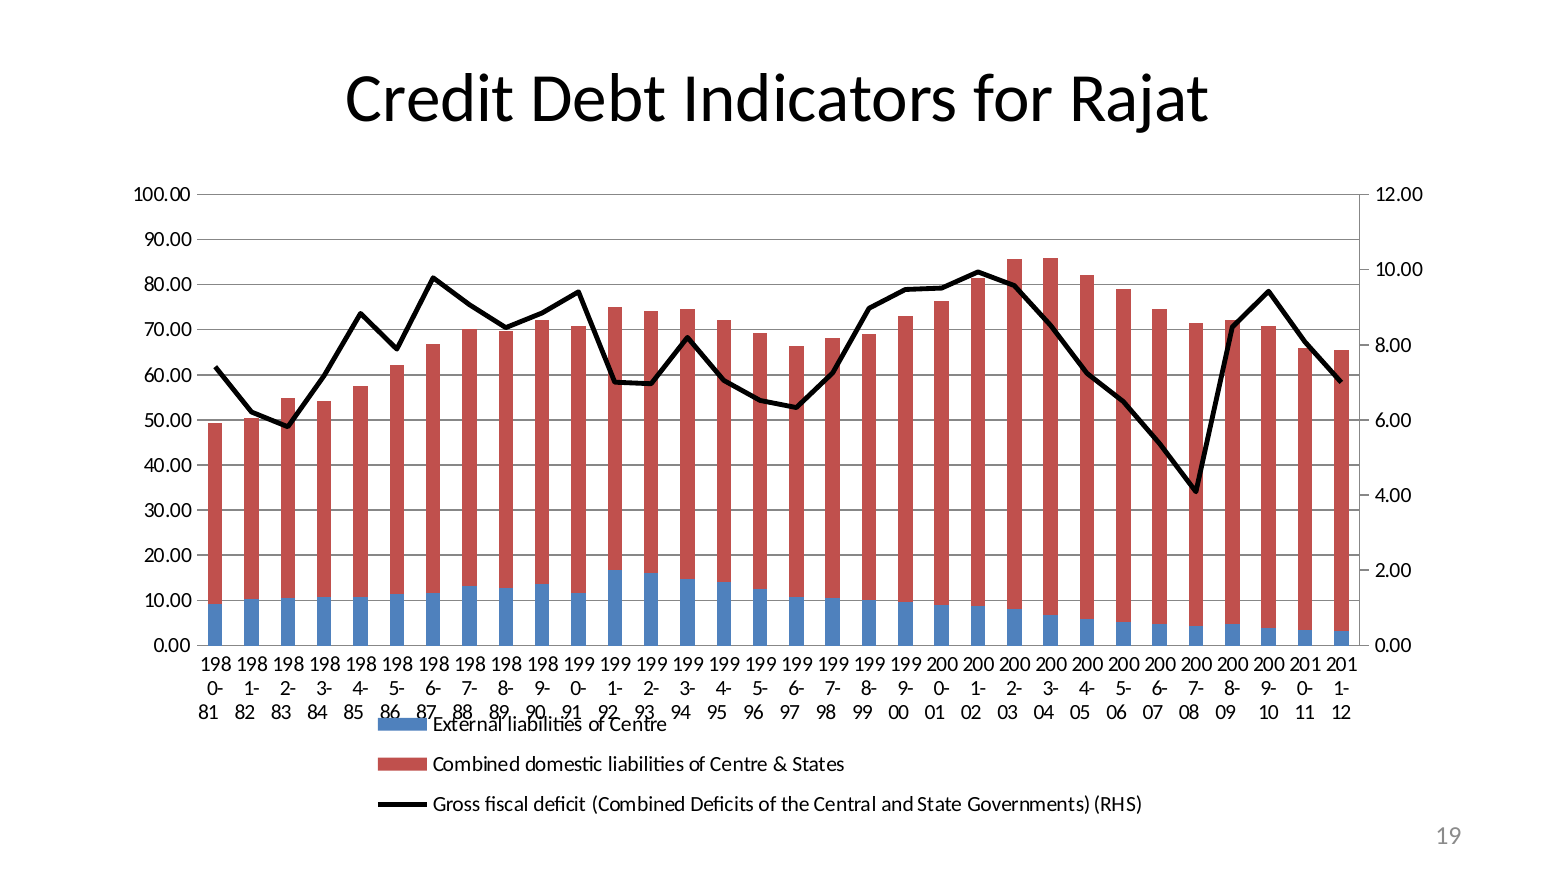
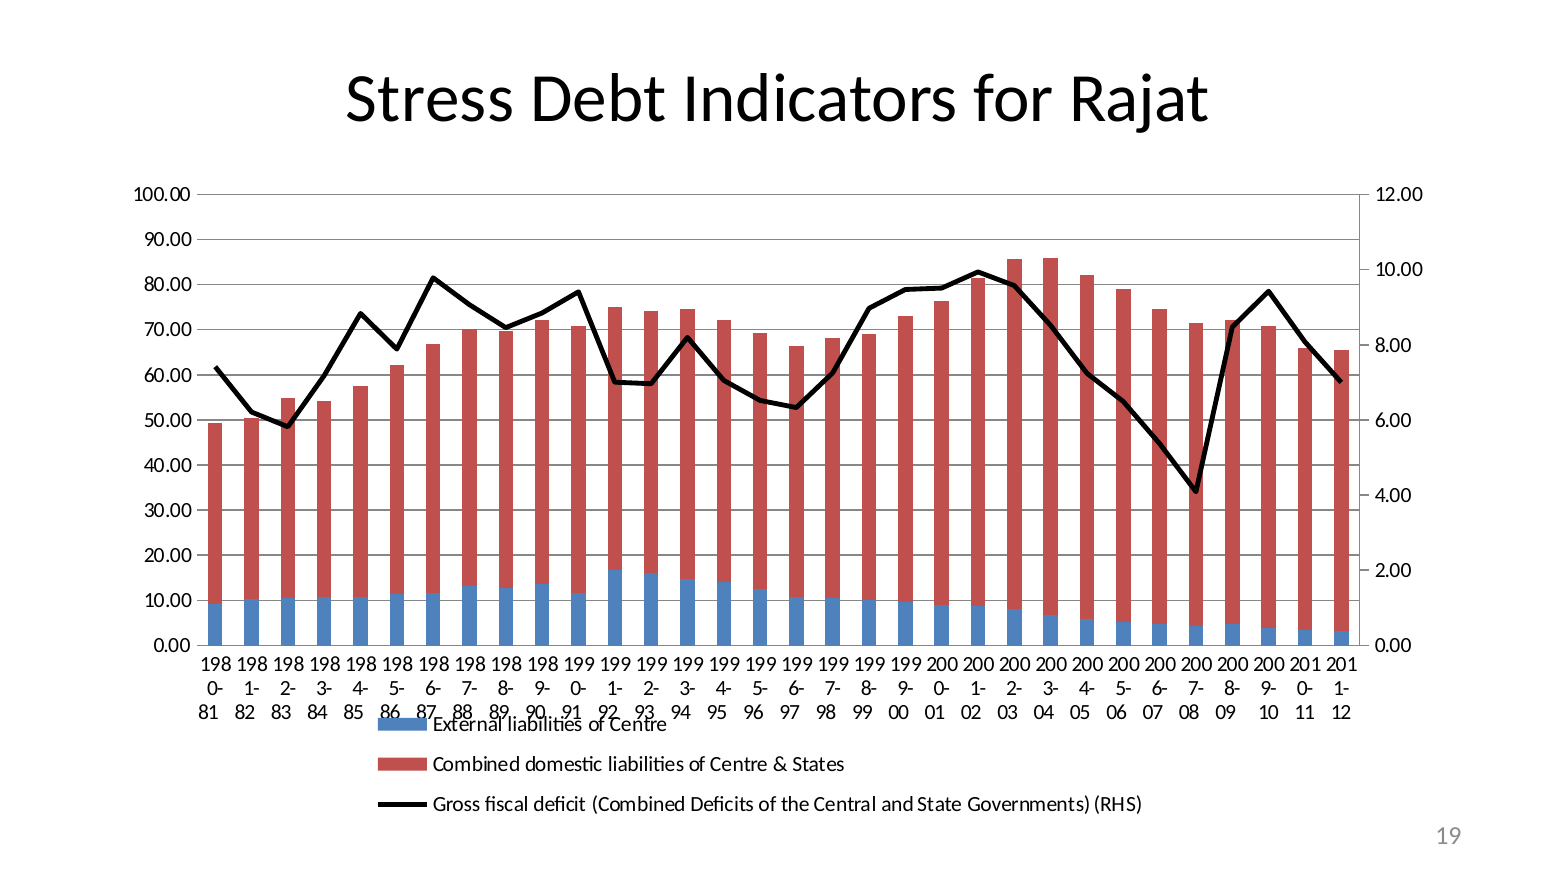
Credit: Credit -> Stress
